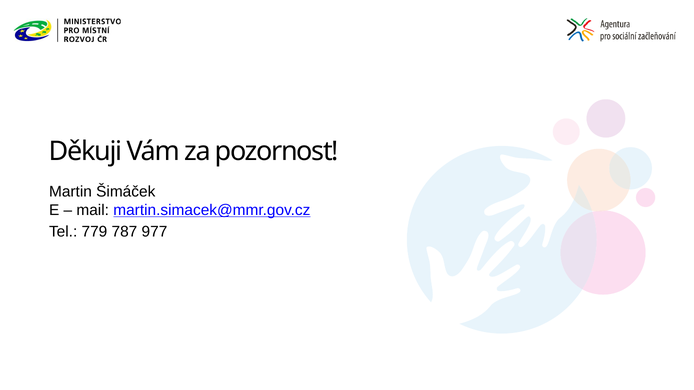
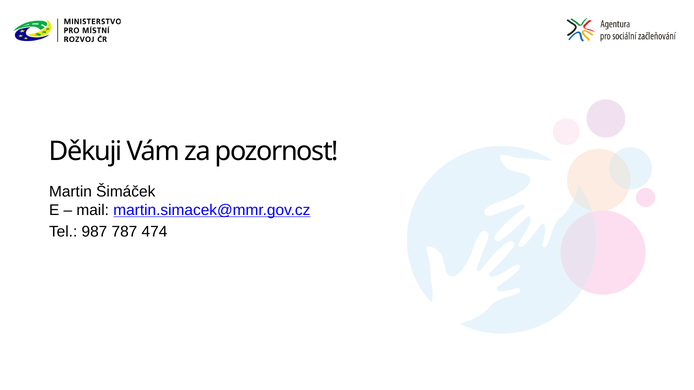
779: 779 -> 987
977: 977 -> 474
